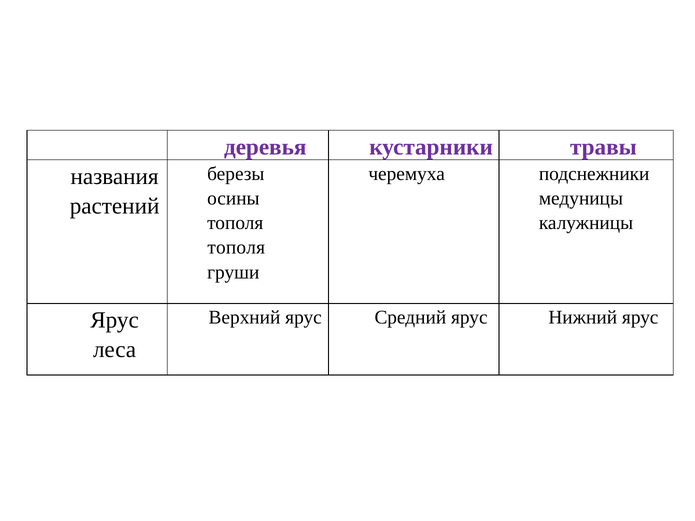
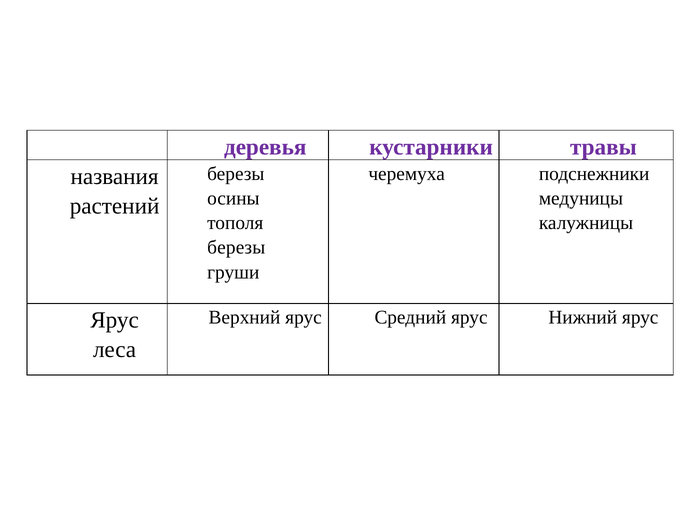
тополя at (236, 248): тополя -> березы
